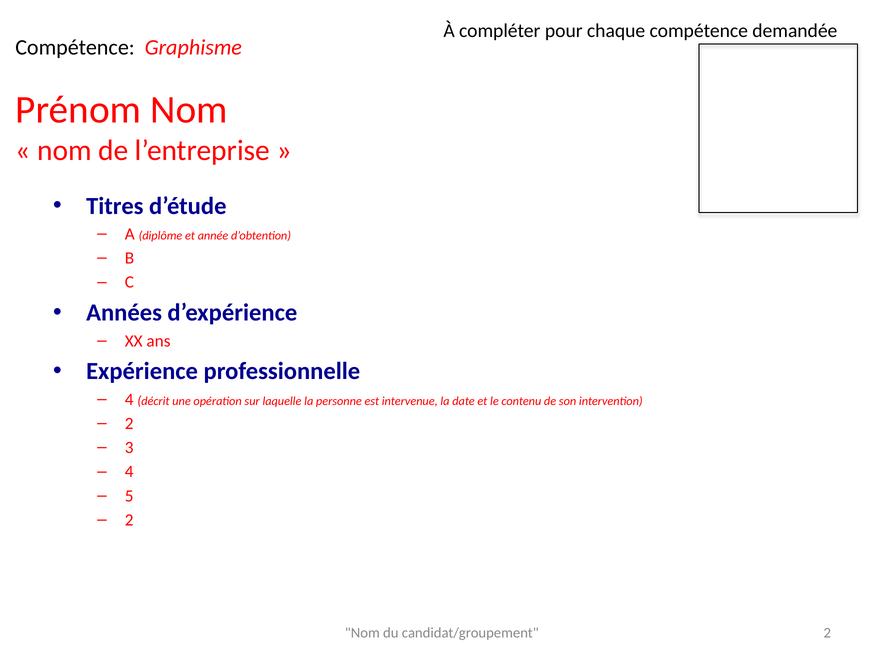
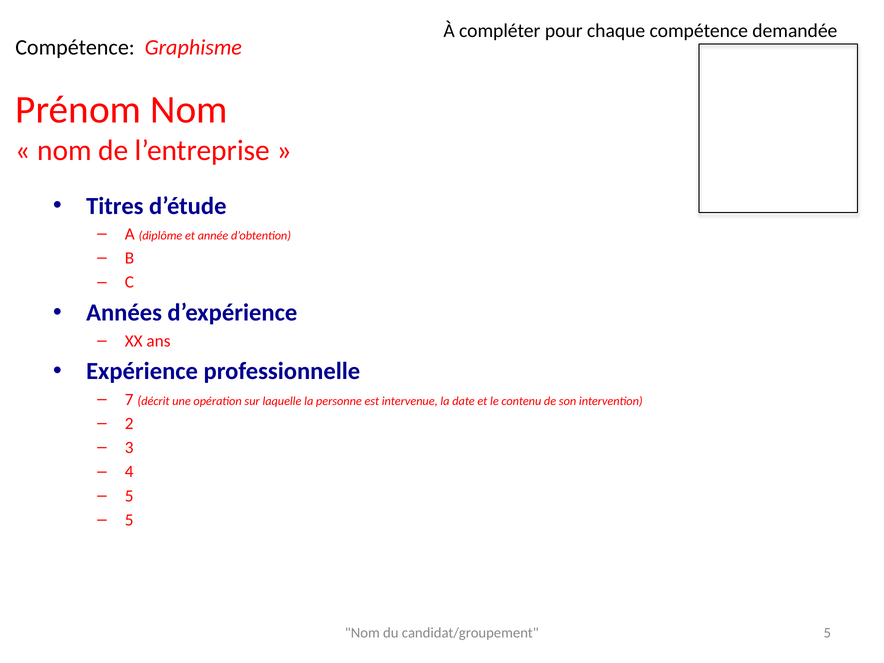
4 at (129, 399): 4 -> 7
2 at (129, 520): 2 -> 5
candidat/groupement 2: 2 -> 5
